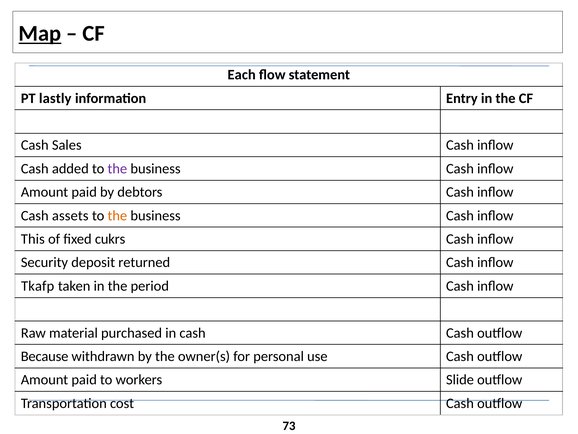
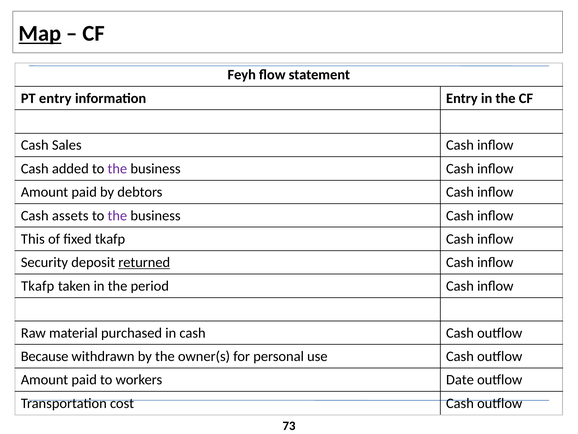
Each: Each -> Feyh
PT lastly: lastly -> entry
the at (117, 215) colour: orange -> purple
fixed cukrs: cukrs -> tkafp
returned underline: none -> present
Slide: Slide -> Date
